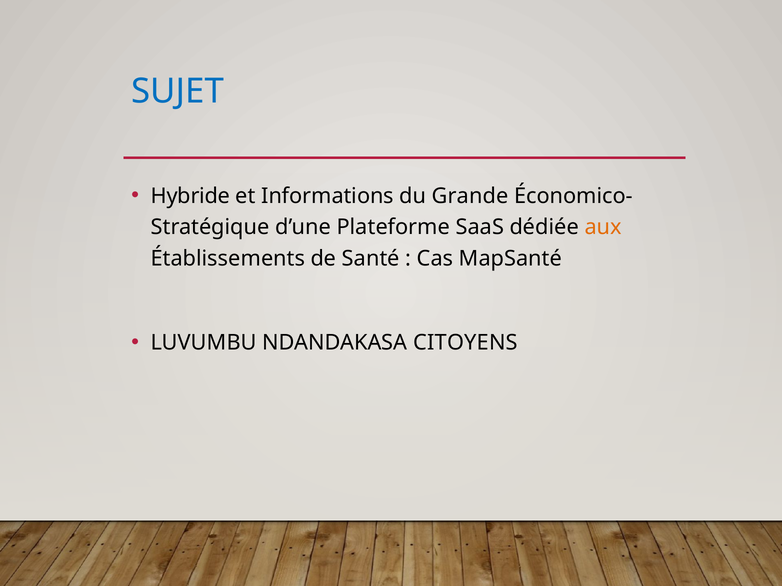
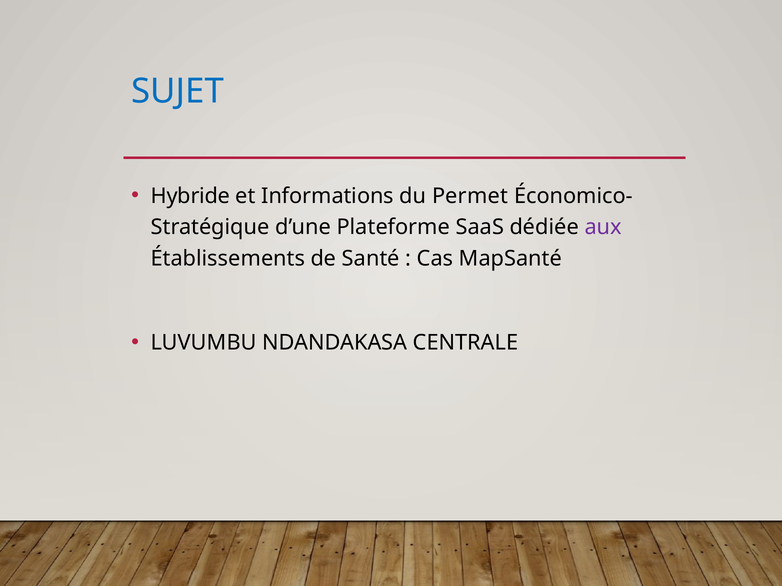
Grande: Grande -> Permet
aux colour: orange -> purple
CITOYENS: CITOYENS -> CENTRALE
